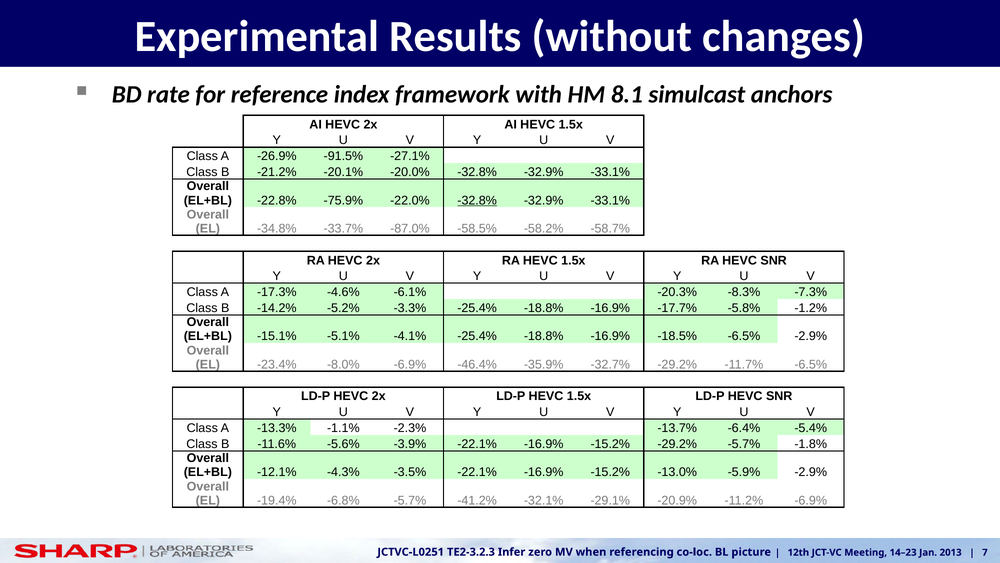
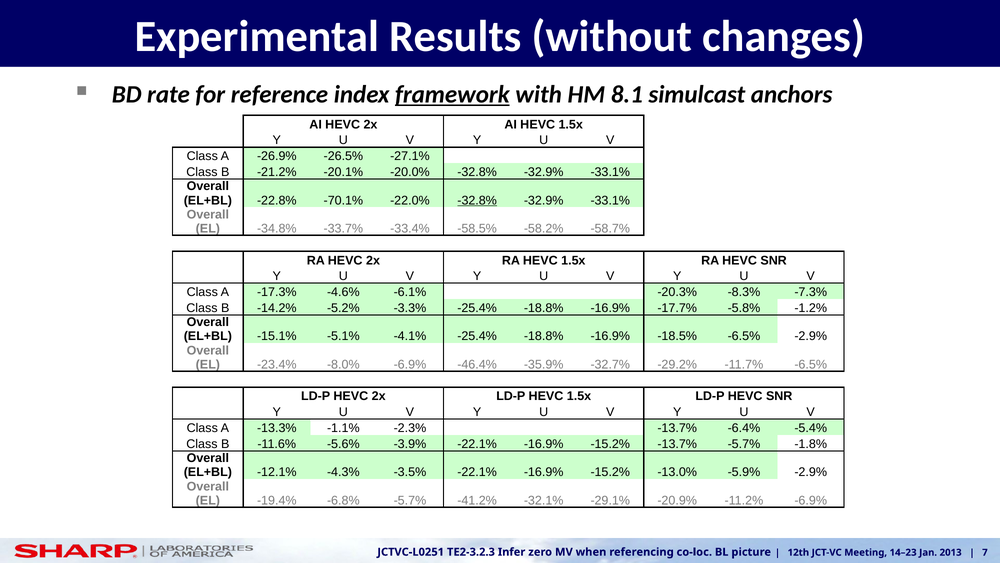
framework underline: none -> present
-91.5%: -91.5% -> -26.5%
-75.9%: -75.9% -> -70.1%
-87.0%: -87.0% -> -33.4%
-15.2% -29.2%: -29.2% -> -13.7%
